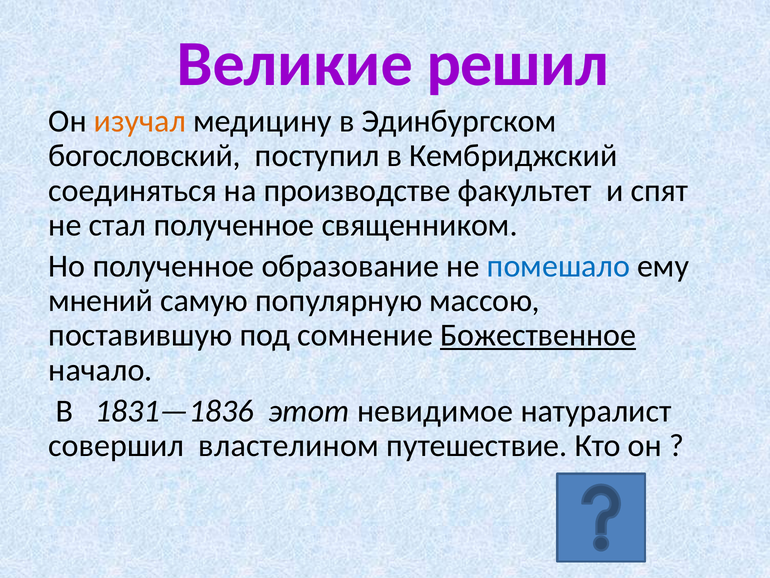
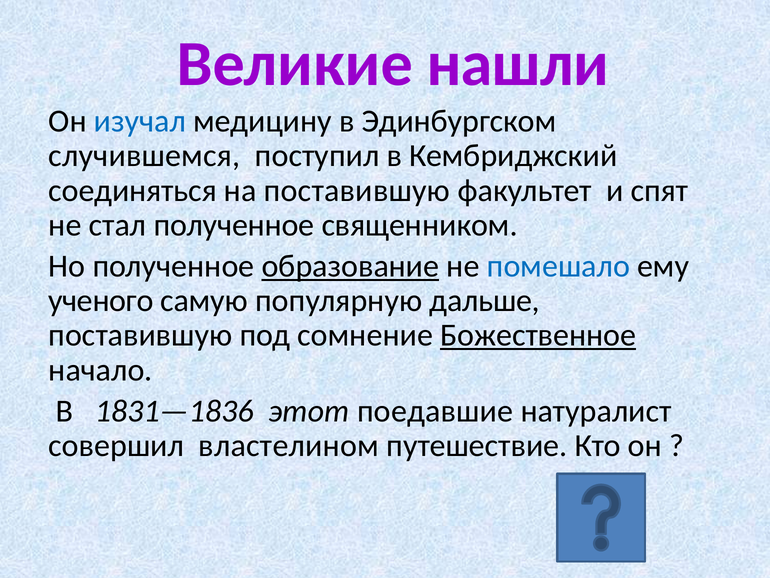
решил: решил -> нашли
изучал colour: orange -> blue
богословский: богословский -> случившемся
на производстве: производстве -> поставившую
образование underline: none -> present
мнений: мнений -> ученого
массою: массою -> дальше
невидимое: невидимое -> поедавшие
